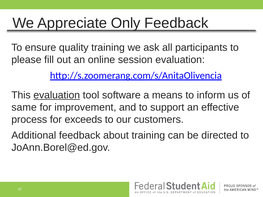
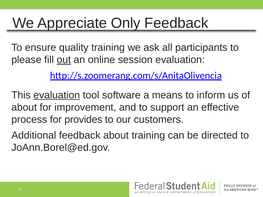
out underline: none -> present
same at (24, 107): same -> about
exceeds: exceeds -> provides
